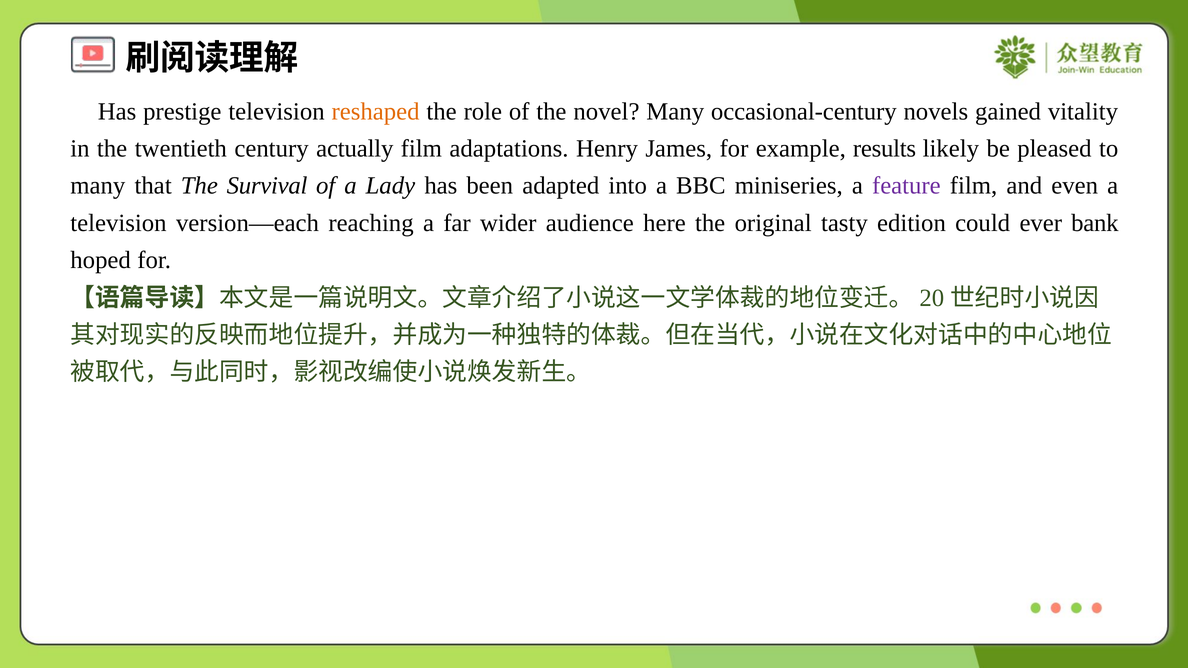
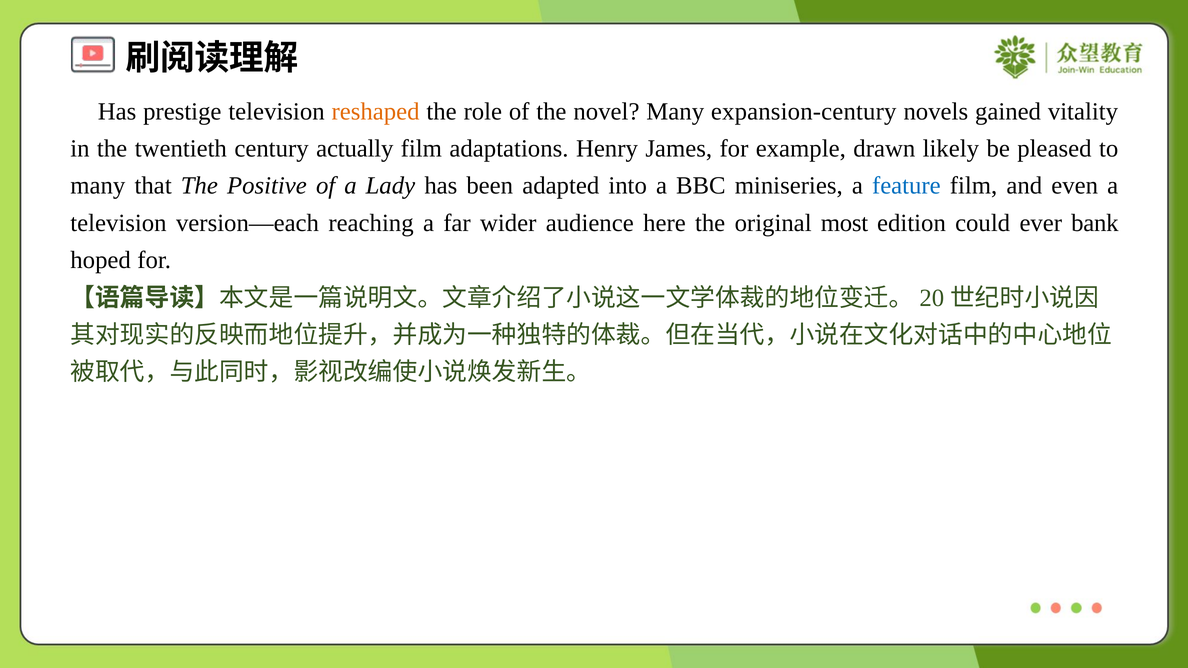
occasional-century: occasional-century -> expansion-century
results: results -> drawn
Survival: Survival -> Positive
feature colour: purple -> blue
tasty: tasty -> most
